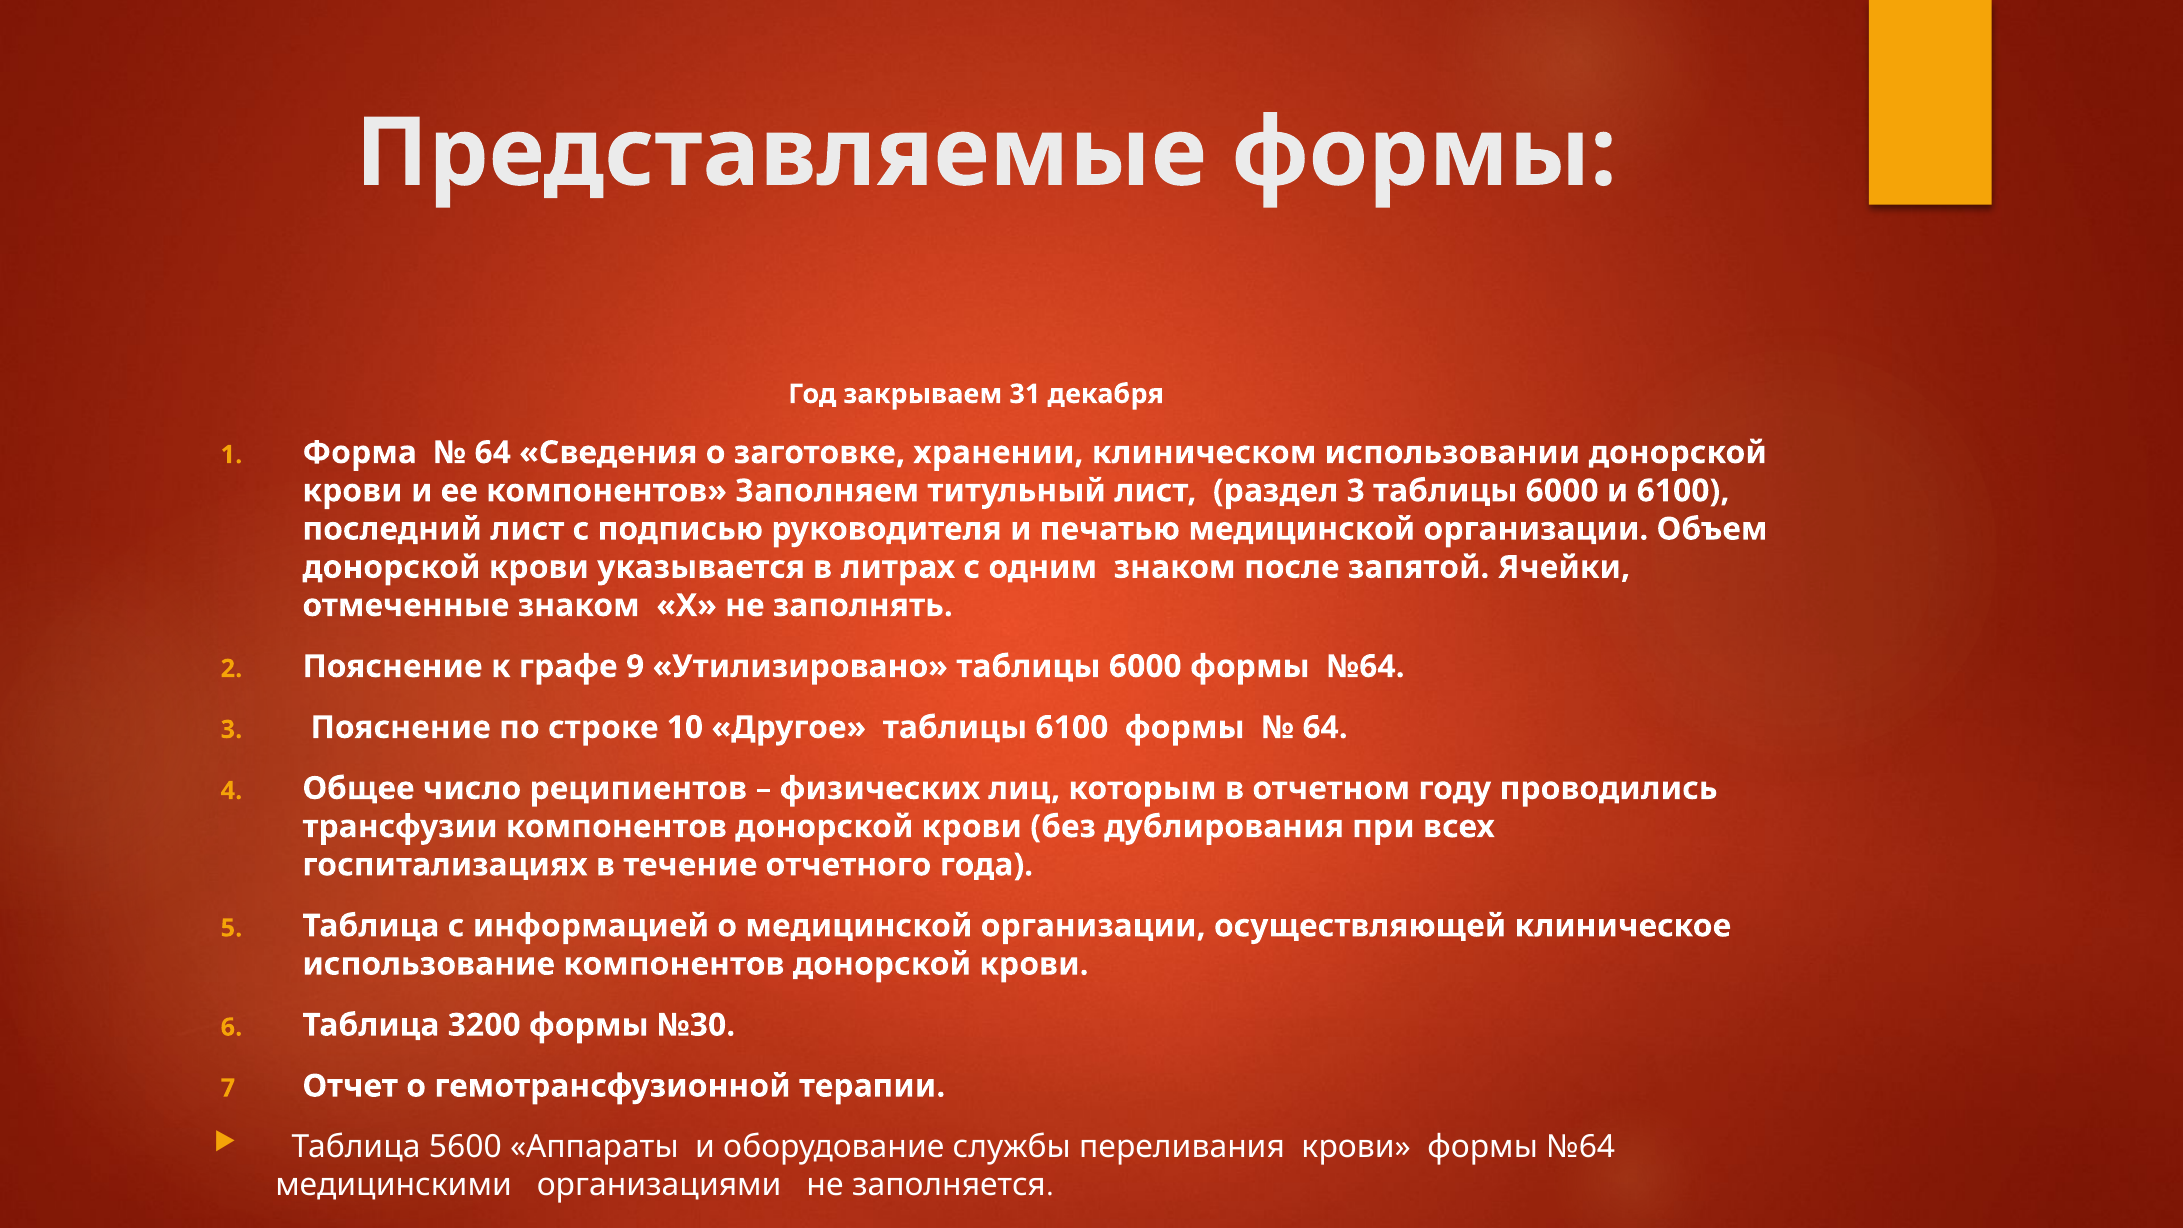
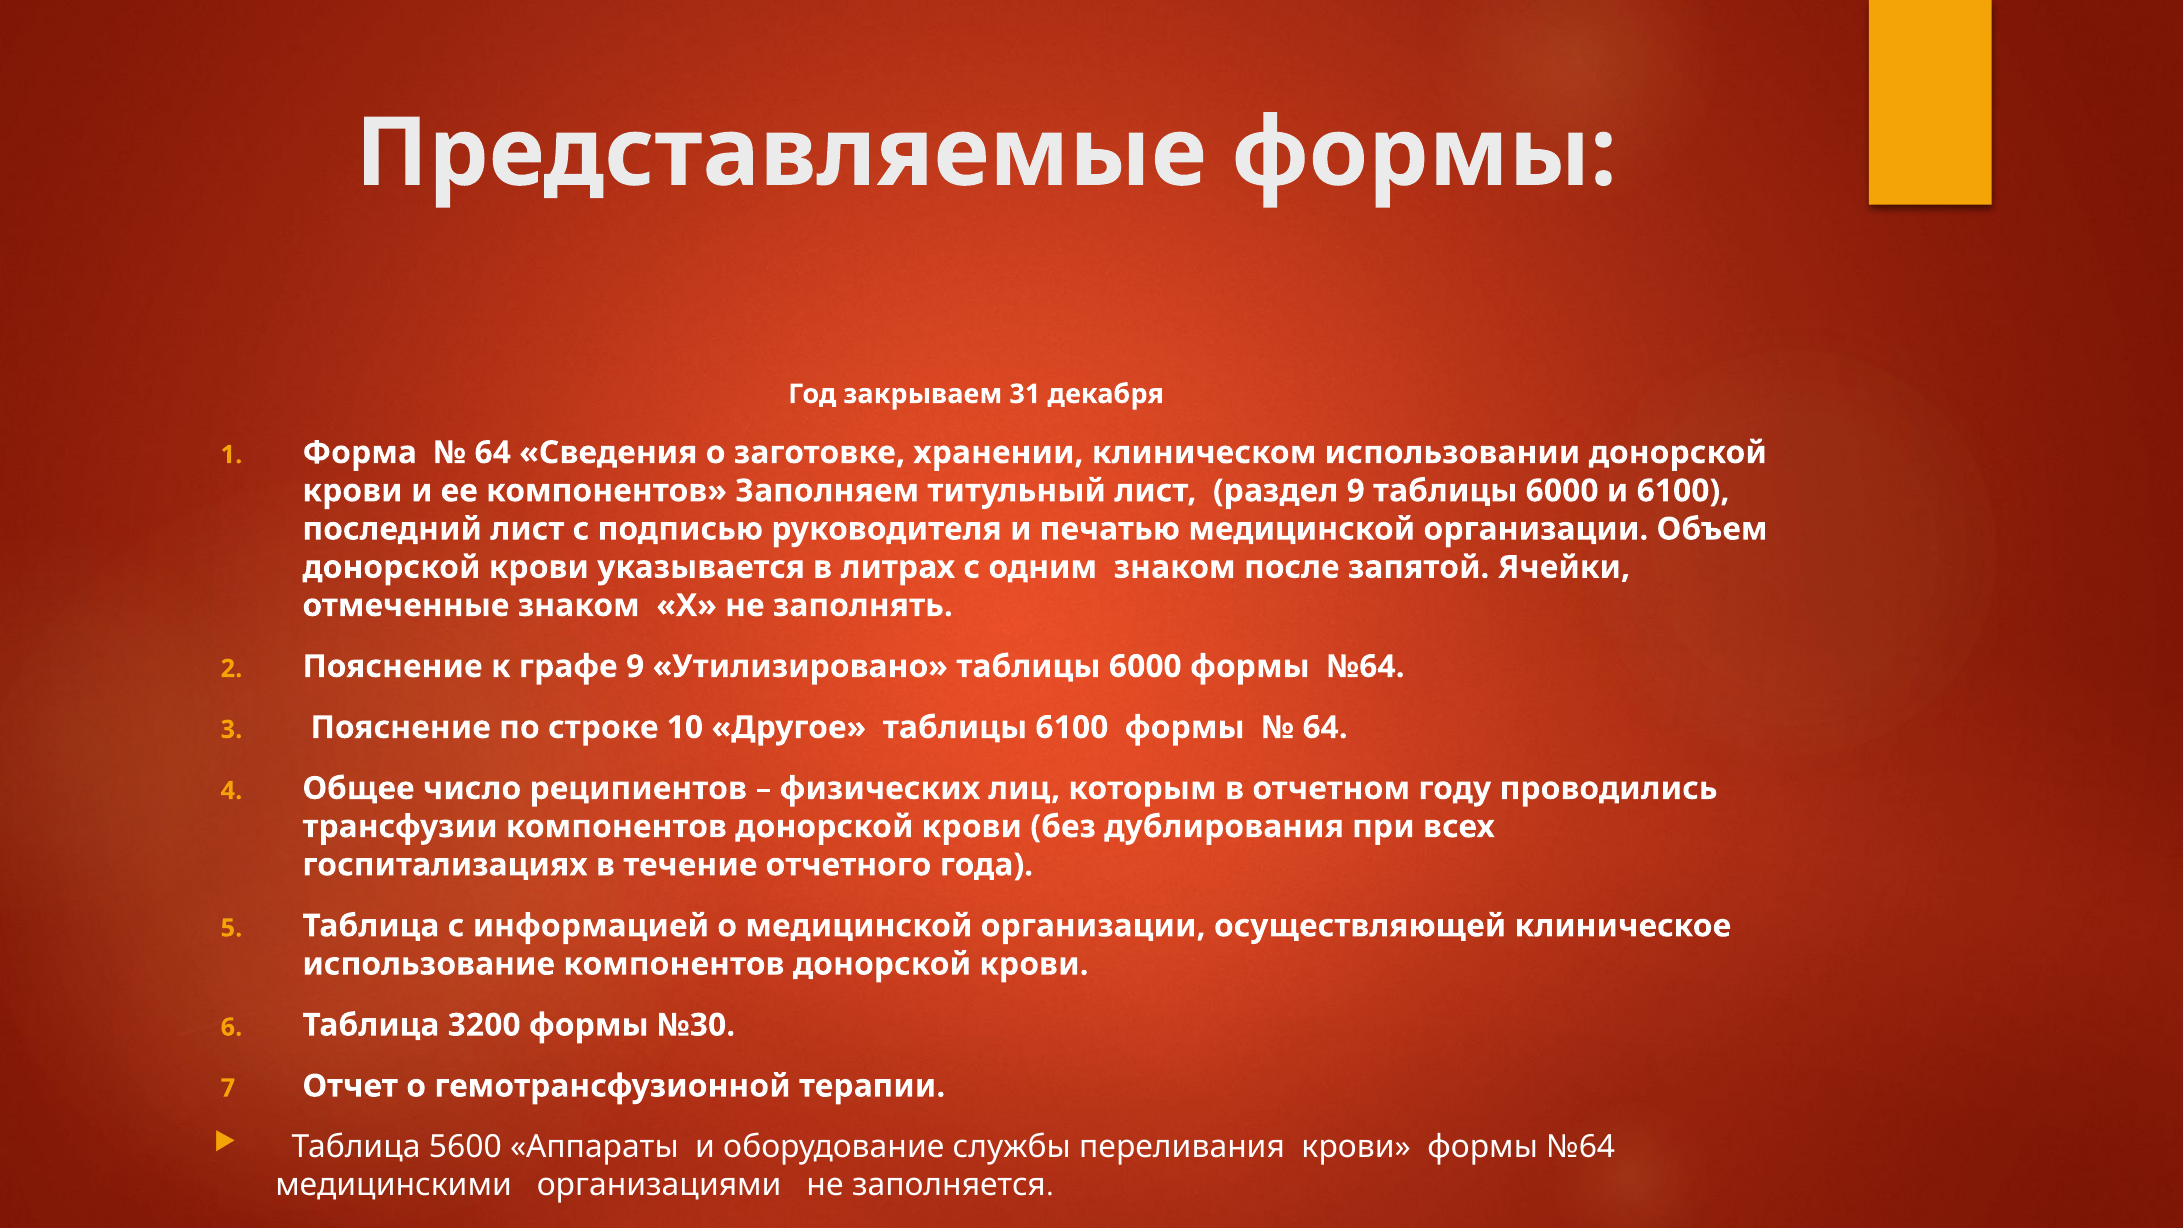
раздел 3: 3 -> 9
